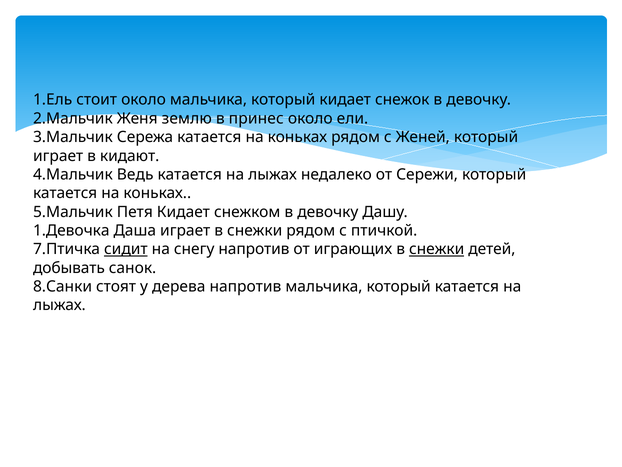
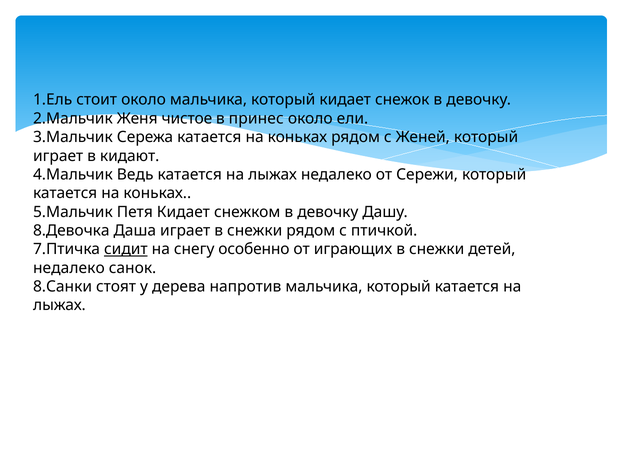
землю: землю -> чистое
1.Девочка: 1.Девочка -> 8.Девочка
снегу напротив: напротив -> особенно
снежки at (437, 249) underline: present -> none
добывать at (69, 268): добывать -> недалеко
